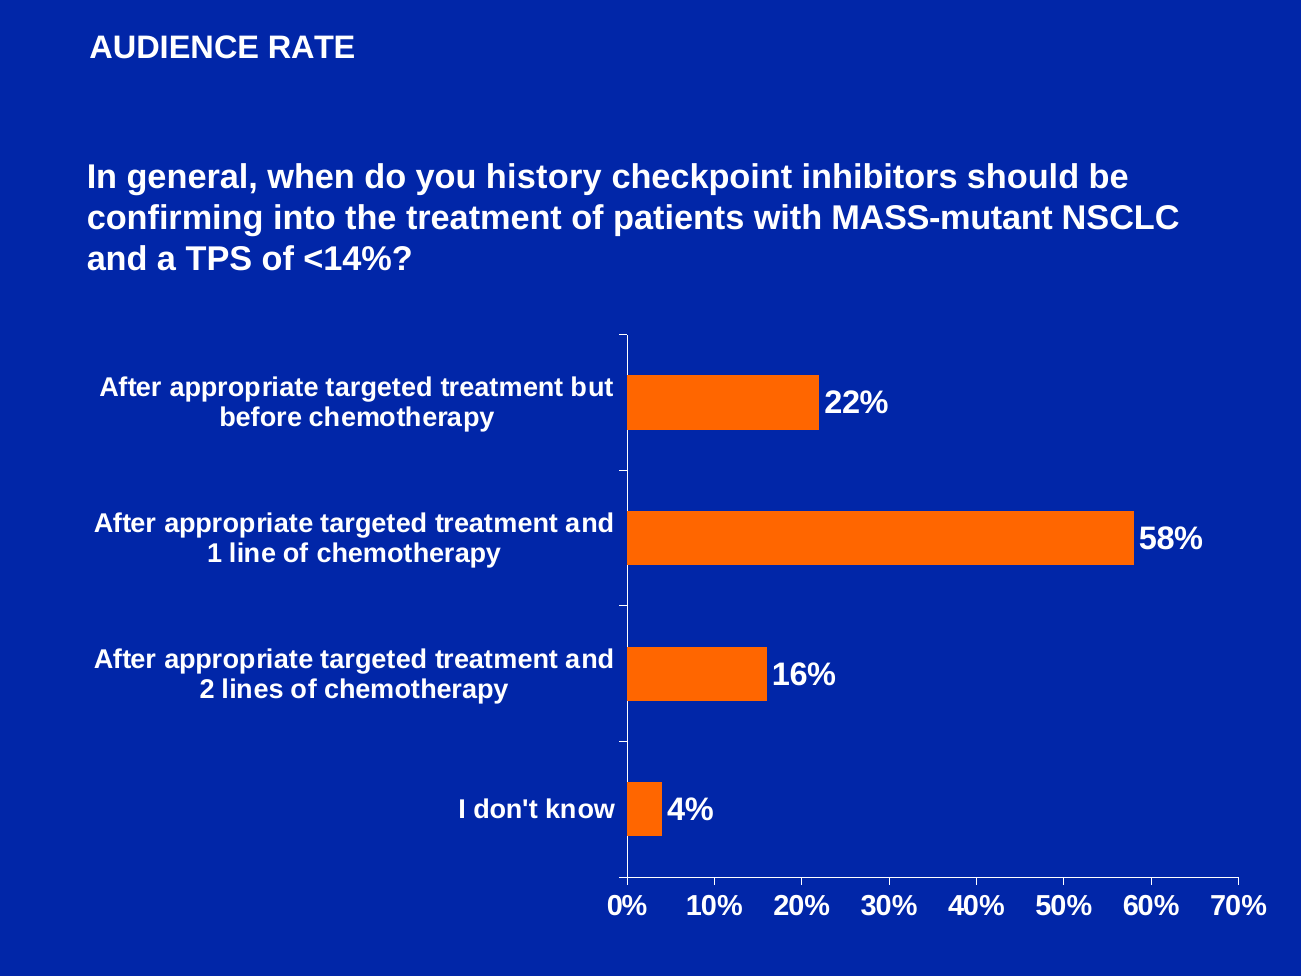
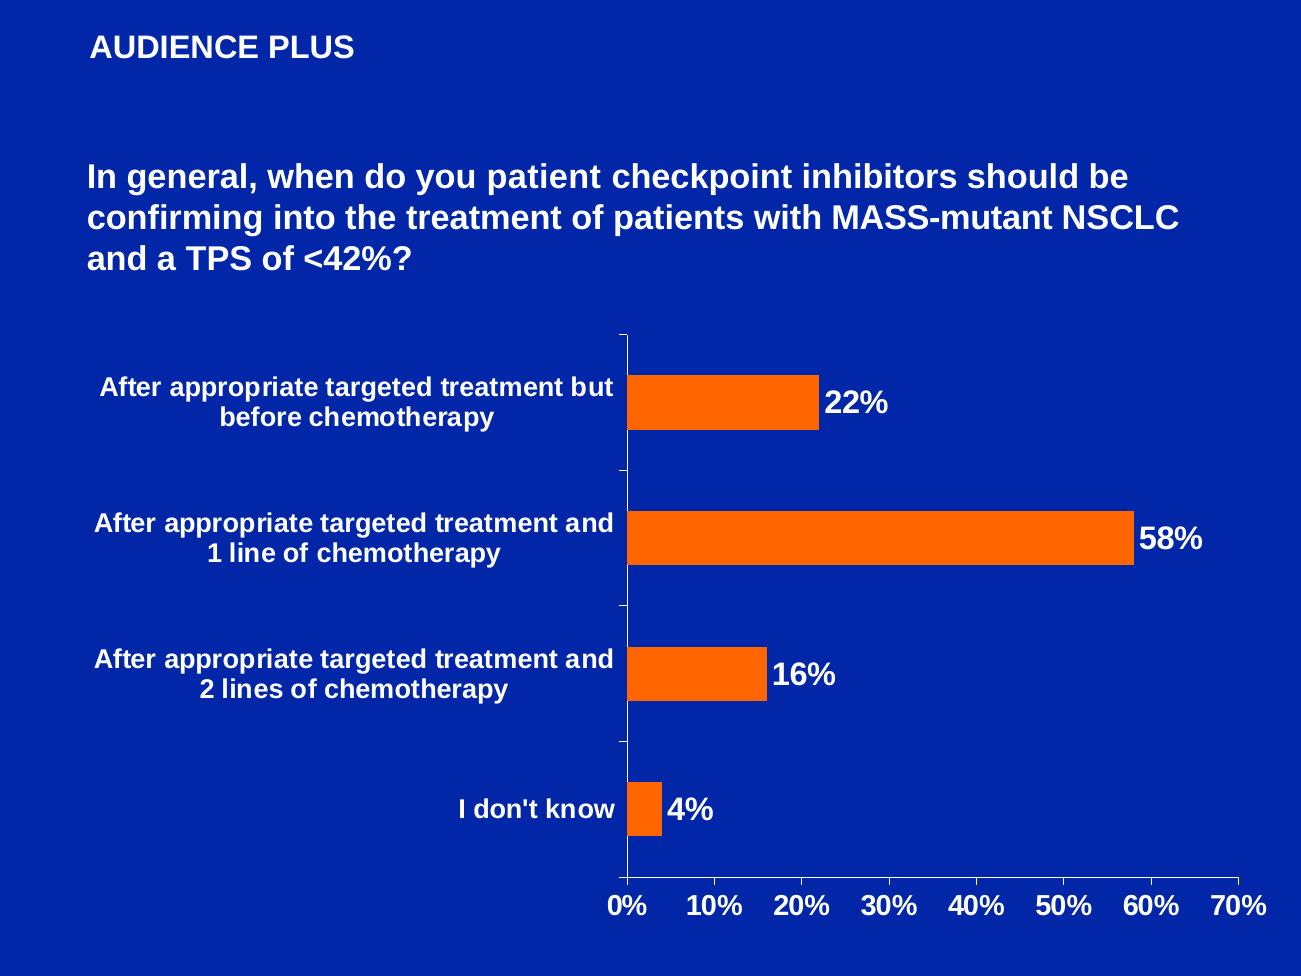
RATE: RATE -> PLUS
history: history -> patient
<14%: <14% -> <42%
